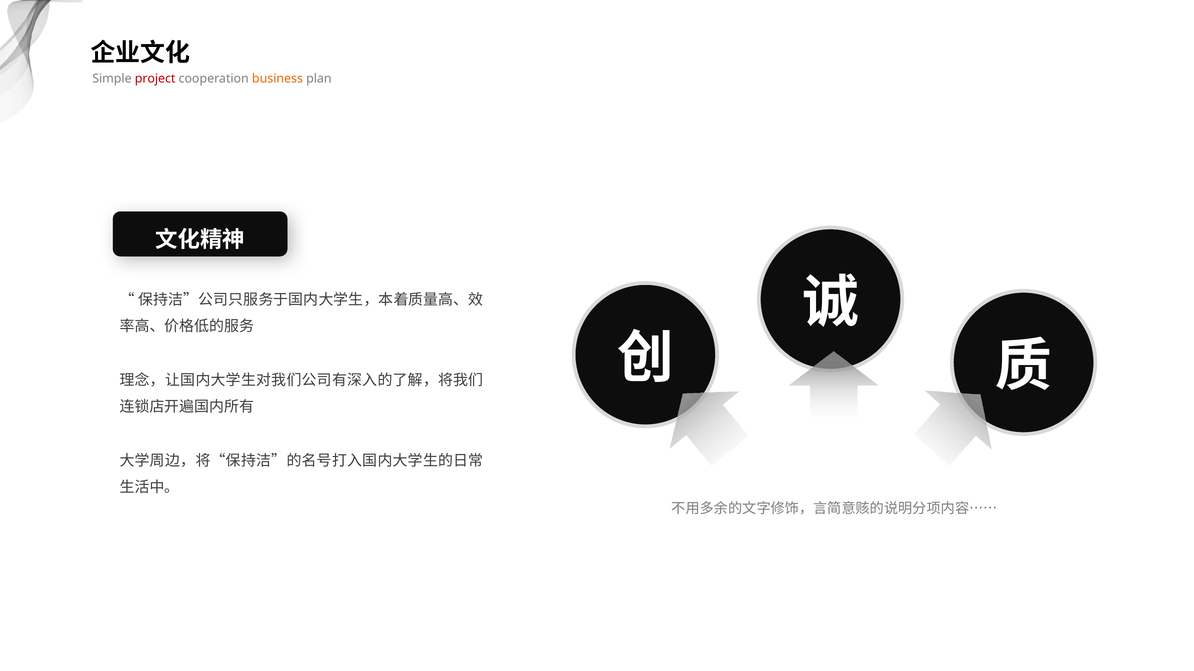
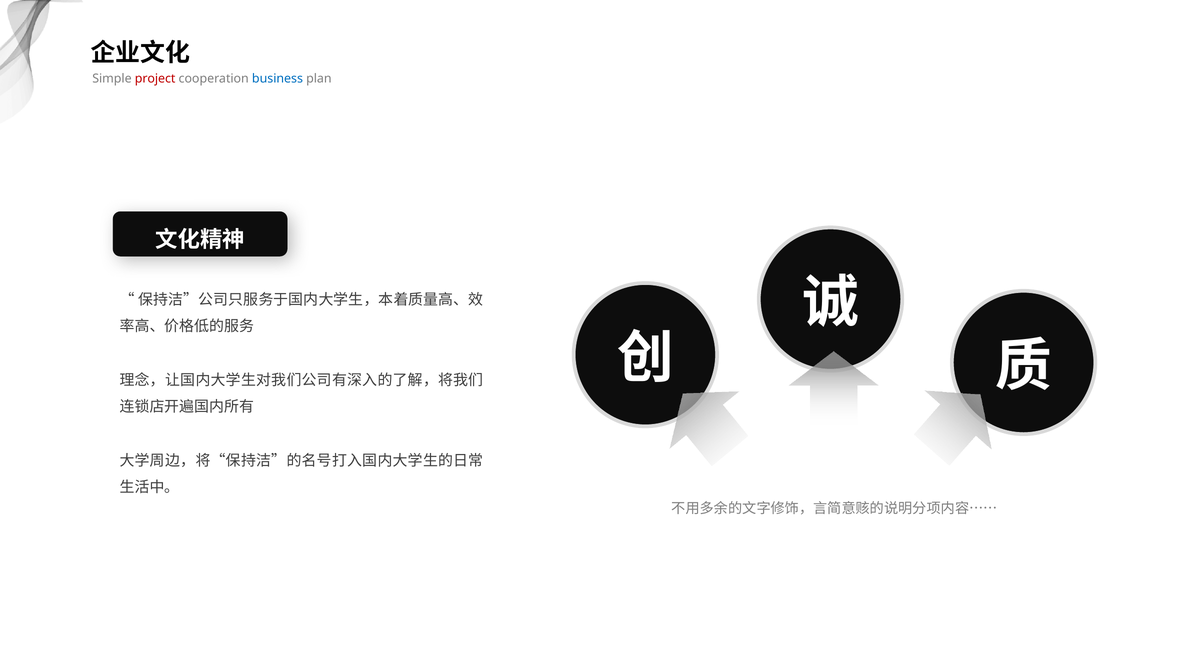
business colour: orange -> blue
